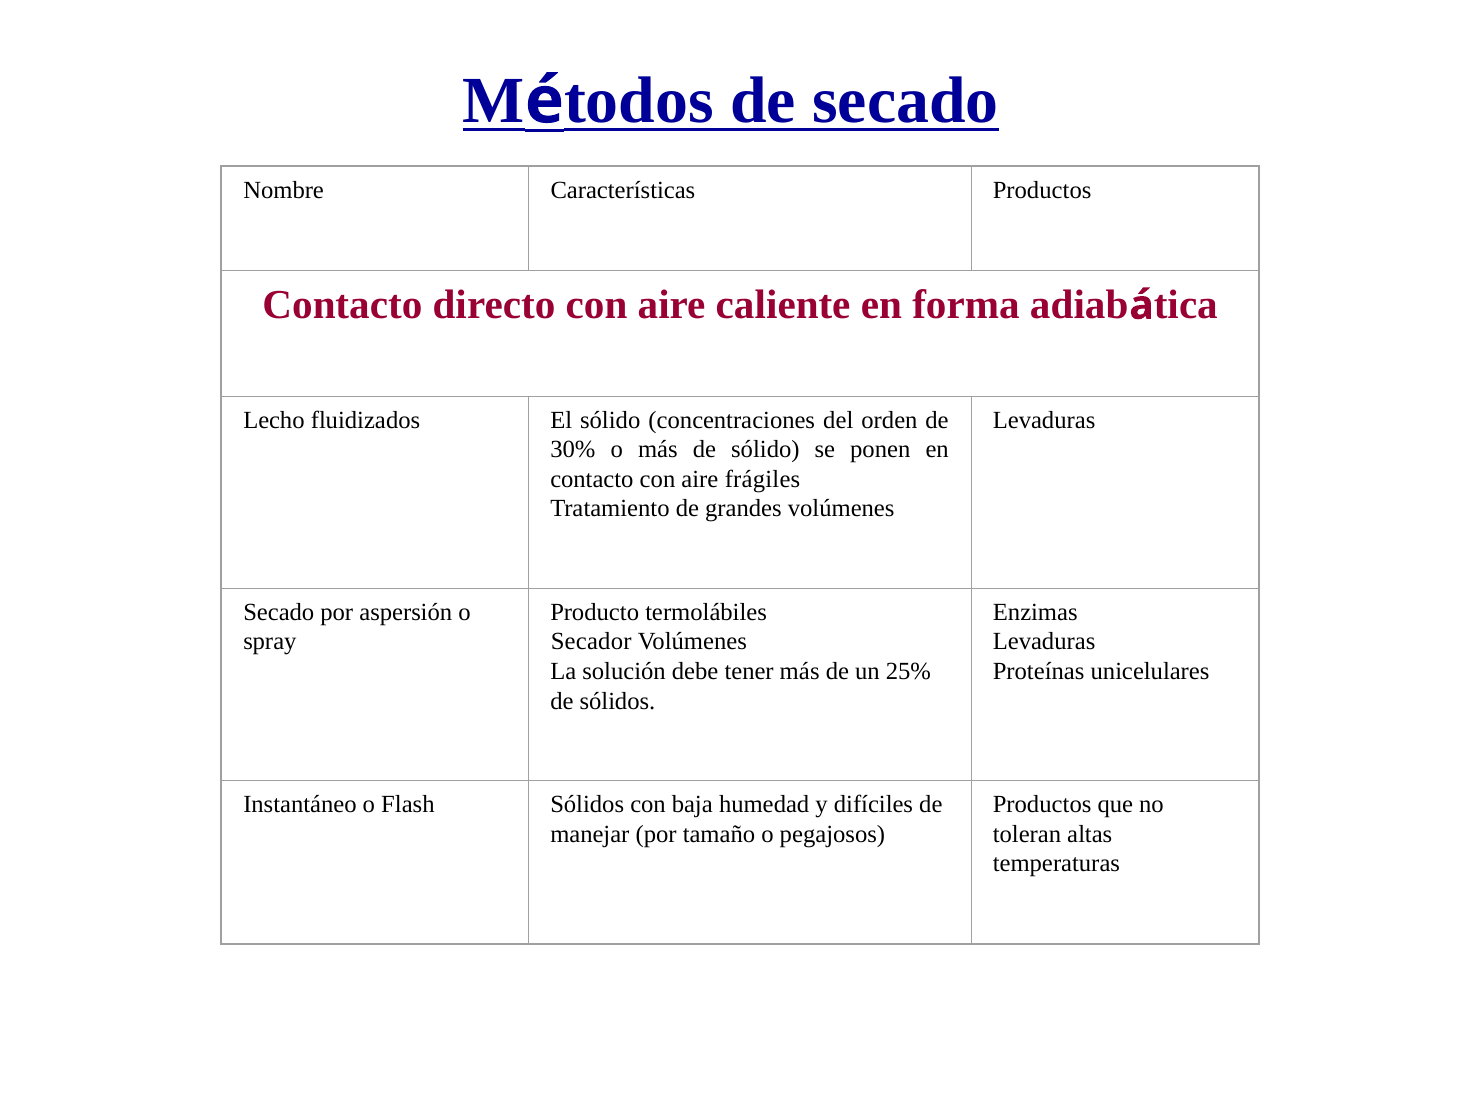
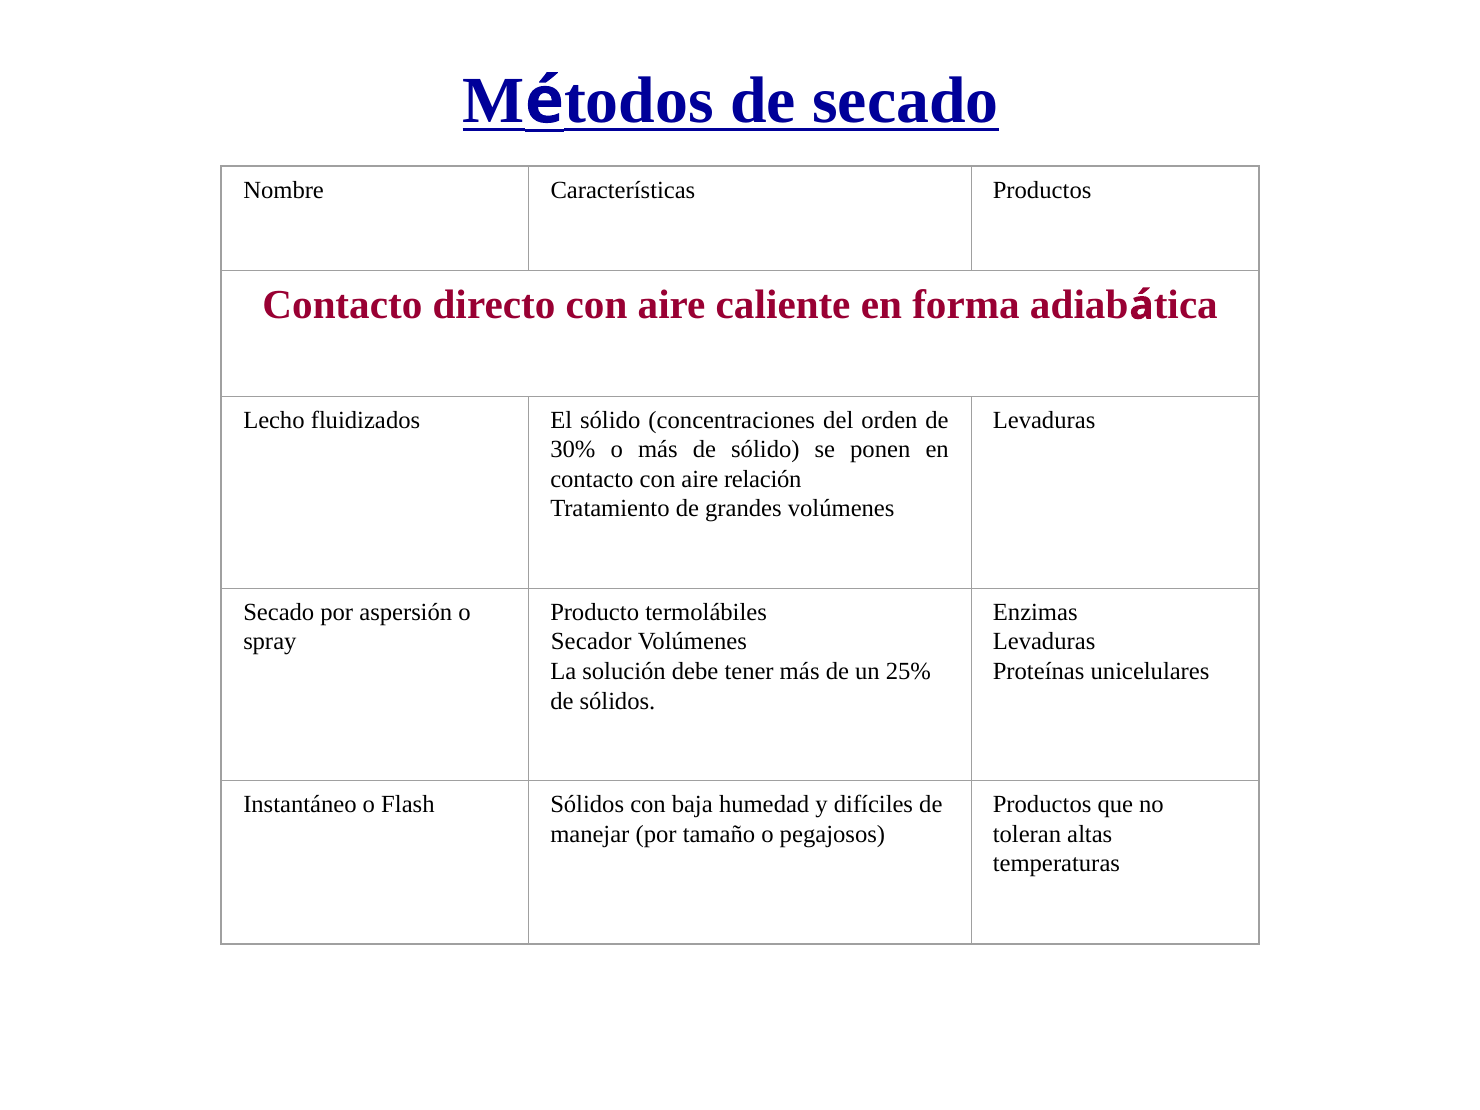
frágiles: frágiles -> relación
